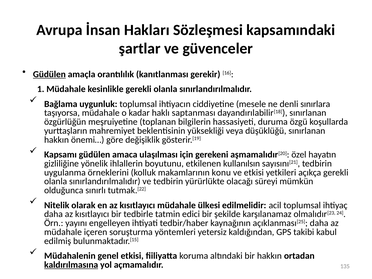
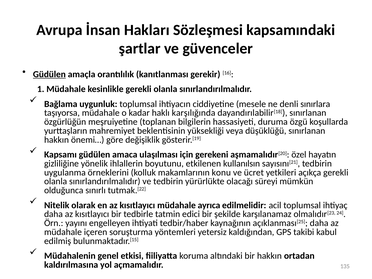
saptanması: saptanması -> karşılığında
ve etkisi: etkisi -> ücret
ülkesi: ülkesi -> ayrıca
kaldırılmasına underline: present -> none
